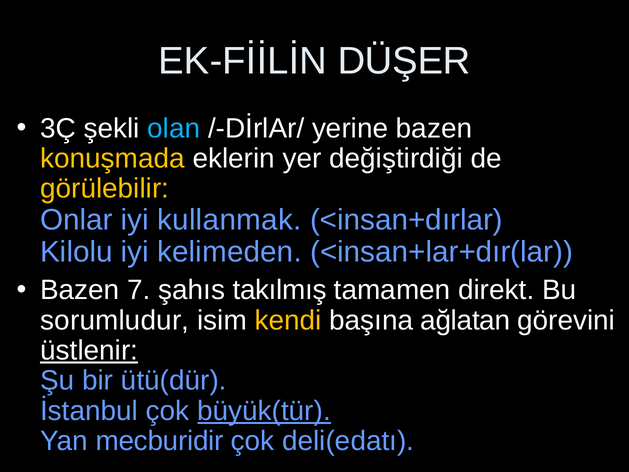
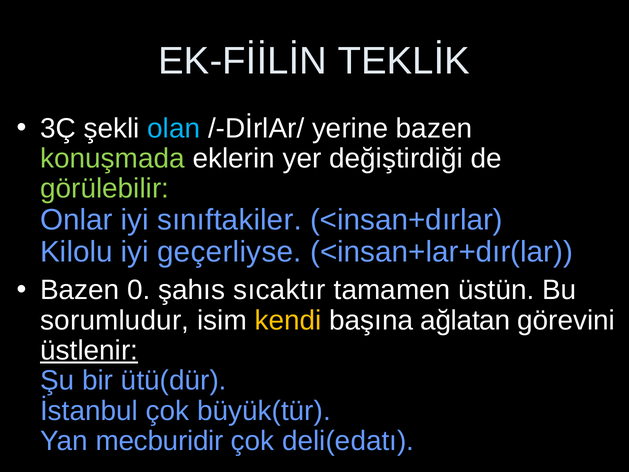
DÜŞER: DÜŞER -> TEKLİK
konuşmada colour: yellow -> light green
görülebilir colour: yellow -> light green
kullanmak: kullanmak -> sınıftakiler
kelimeden: kelimeden -> geçerliyse
7: 7 -> 0
takılmış: takılmış -> sıcaktır
direkt: direkt -> üstün
büyük(tür underline: present -> none
